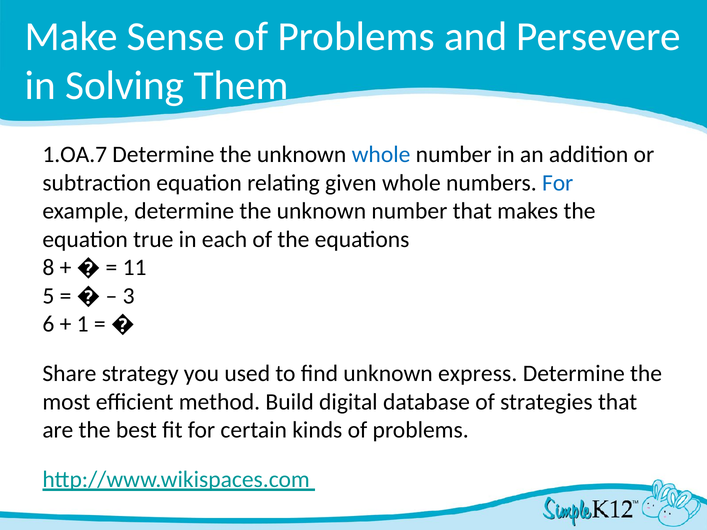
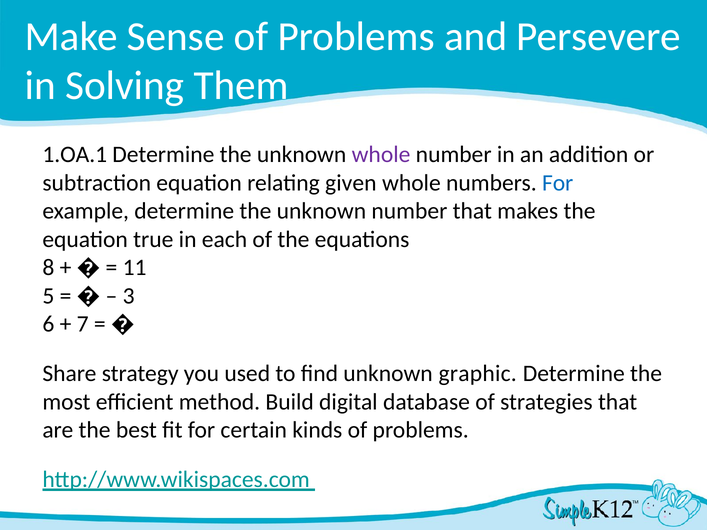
1.OA.7: 1.OA.7 -> 1.OA.1
whole at (381, 155) colour: blue -> purple
1: 1 -> 7
express: express -> graphic
